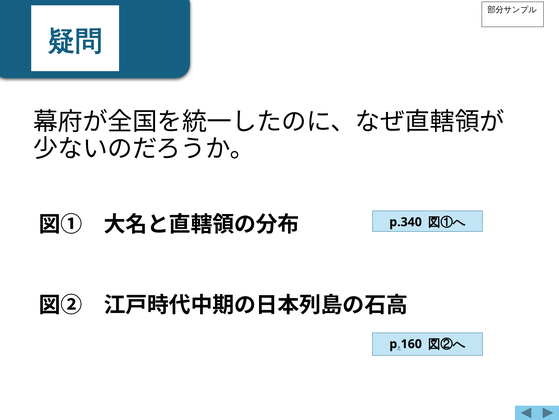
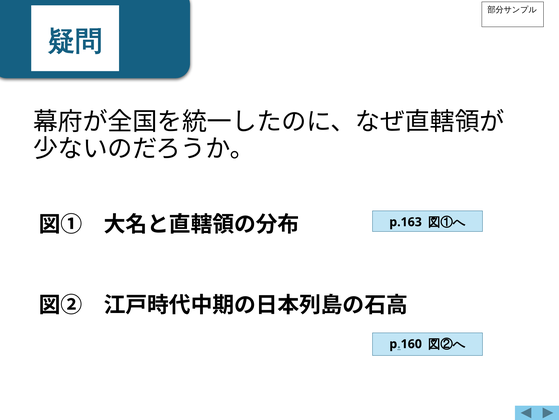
p.340: p.340 -> p.163
